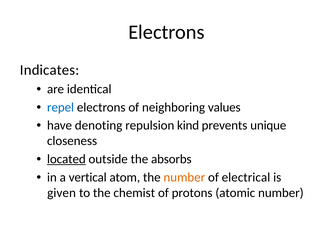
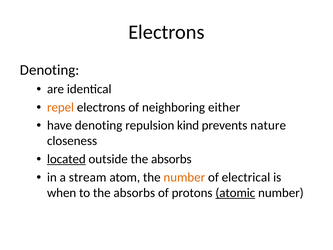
Indicates at (50, 70): Indicates -> Denoting
repel colour: blue -> orange
values: values -> either
unique: unique -> nature
vertical: vertical -> stream
given: given -> when
to the chemist: chemist -> absorbs
atomic underline: none -> present
